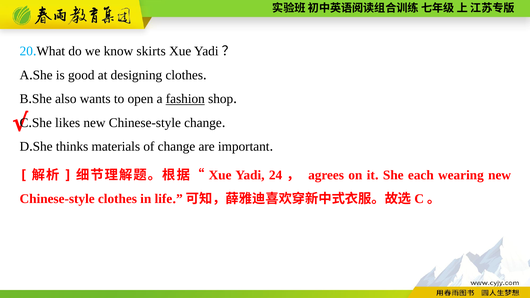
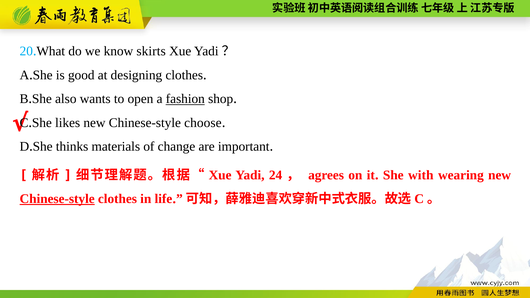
Chinese-style change: change -> choose
each: each -> with
Chinese-style at (57, 199) underline: none -> present
